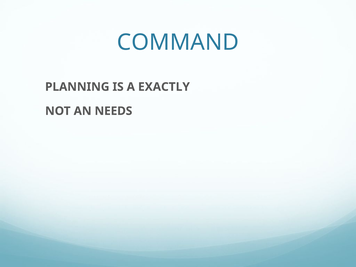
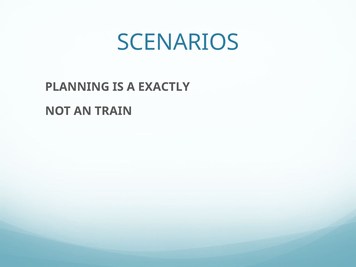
COMMAND: COMMAND -> SCENARIOS
NEEDS: NEEDS -> TRAIN
